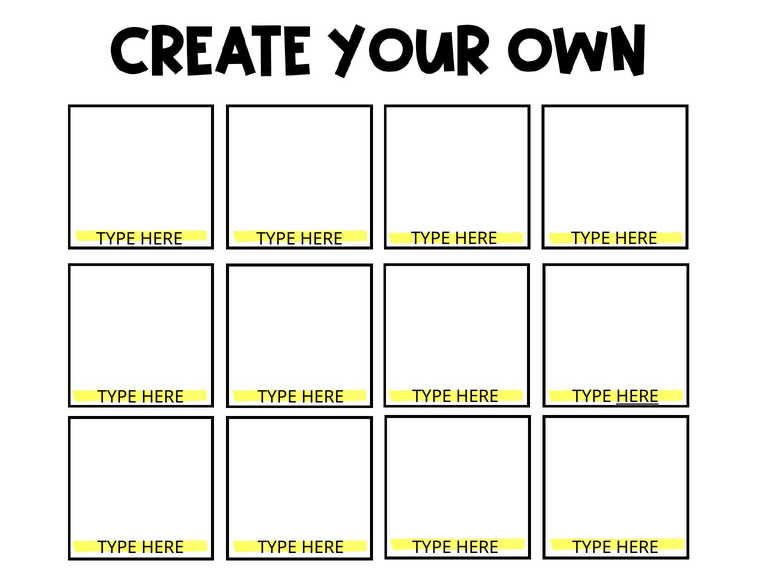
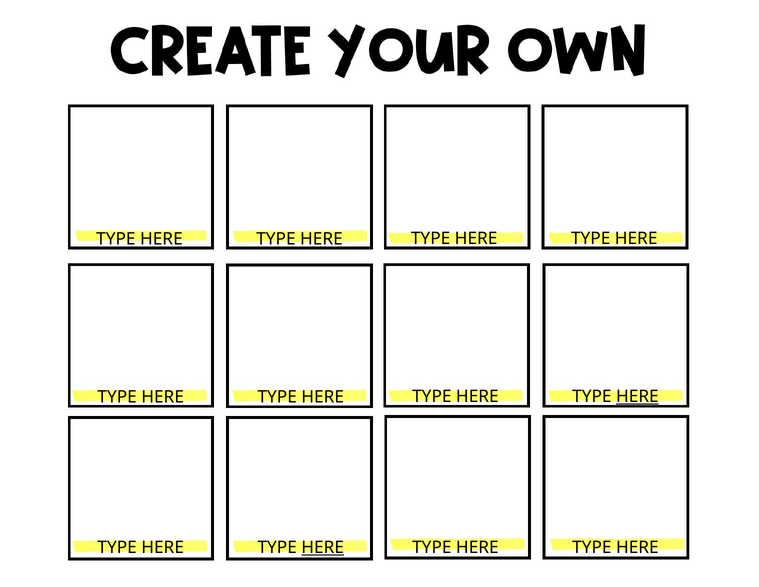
HERE at (323, 547) underline: none -> present
